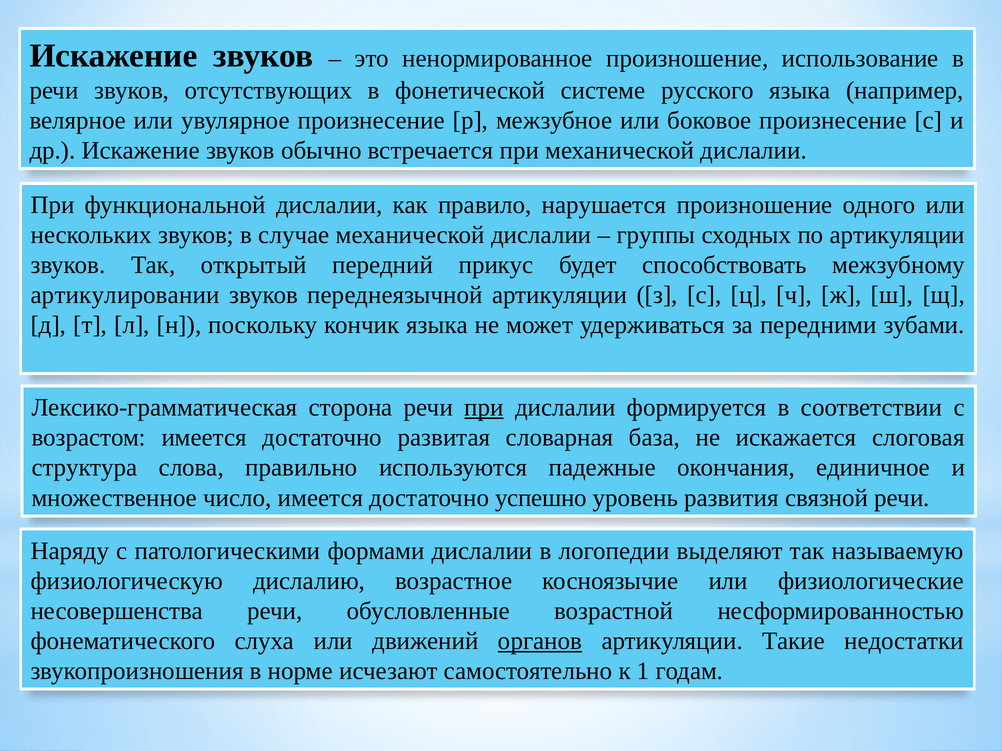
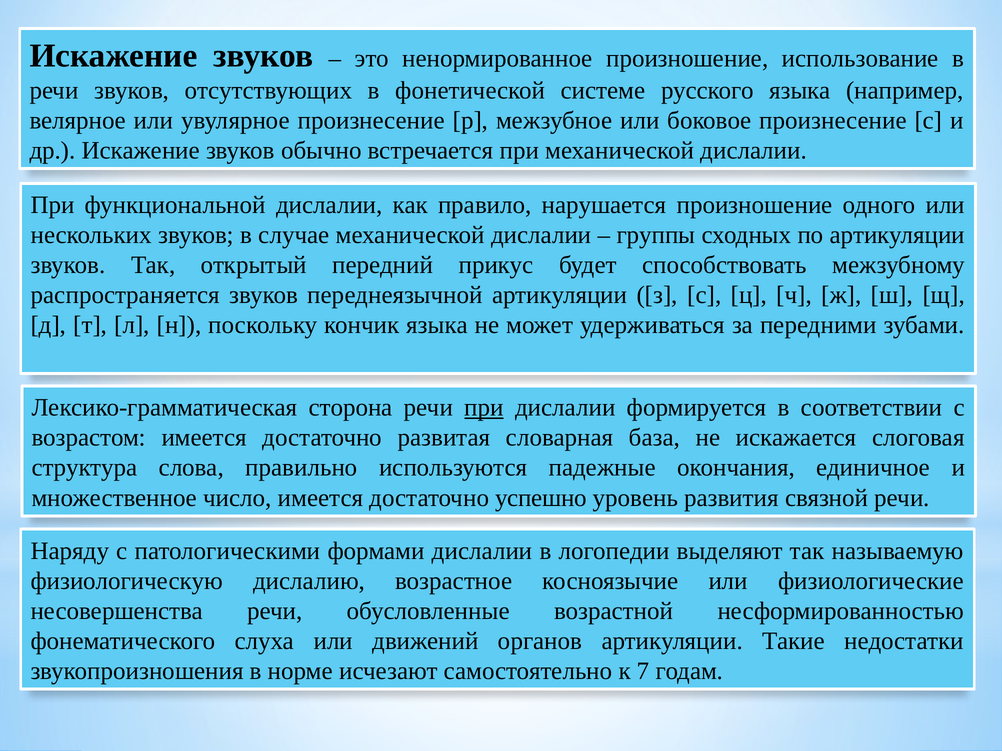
артикулировании: артикулировании -> распространяется
органов underline: present -> none
1: 1 -> 7
